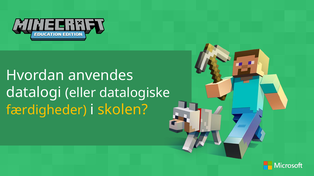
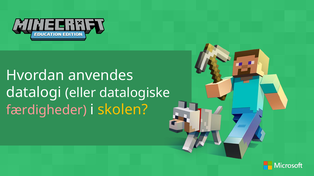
færdigheder colour: yellow -> pink
